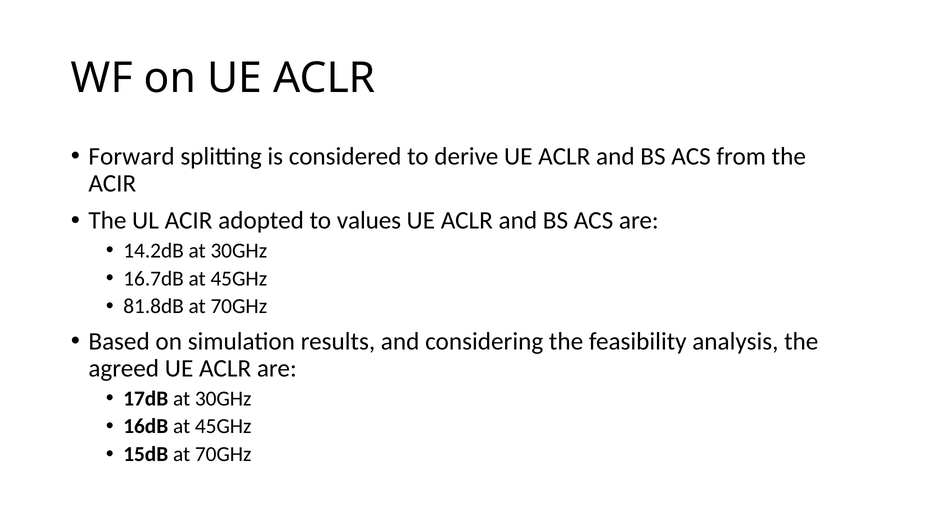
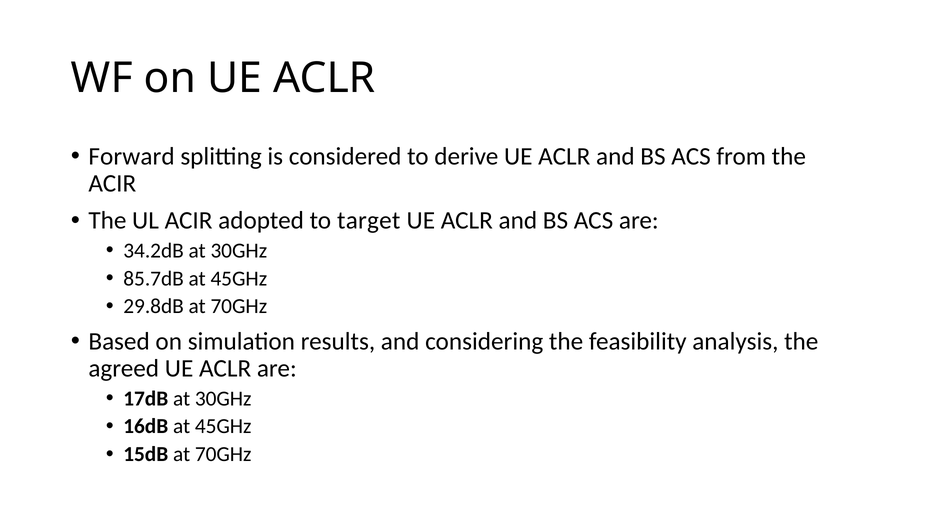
values: values -> target
14.2dB: 14.2dB -> 34.2dB
16.7dB: 16.7dB -> 85.7dB
81.8dB: 81.8dB -> 29.8dB
